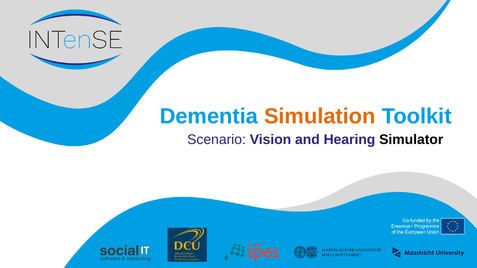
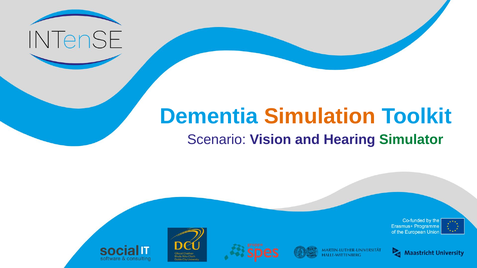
Simulator colour: black -> green
